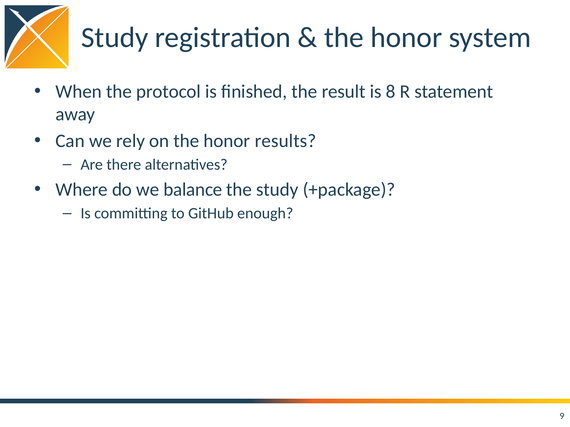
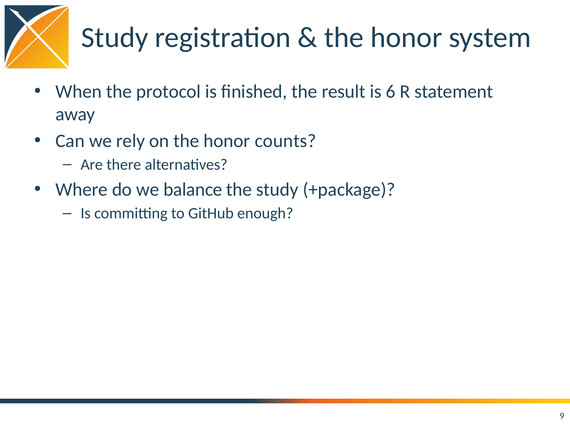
8: 8 -> 6
results: results -> counts
